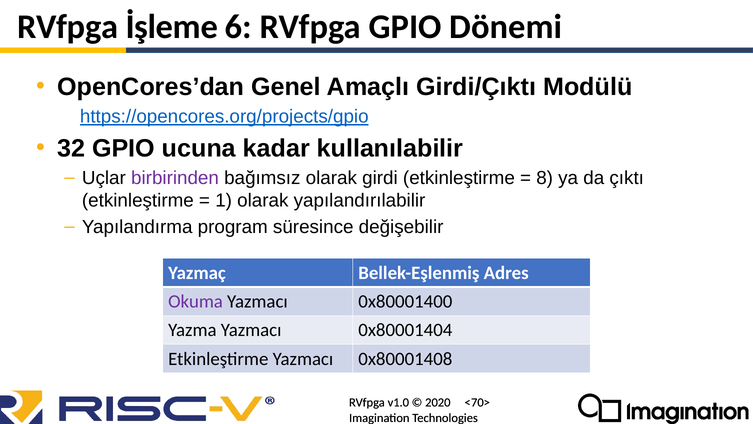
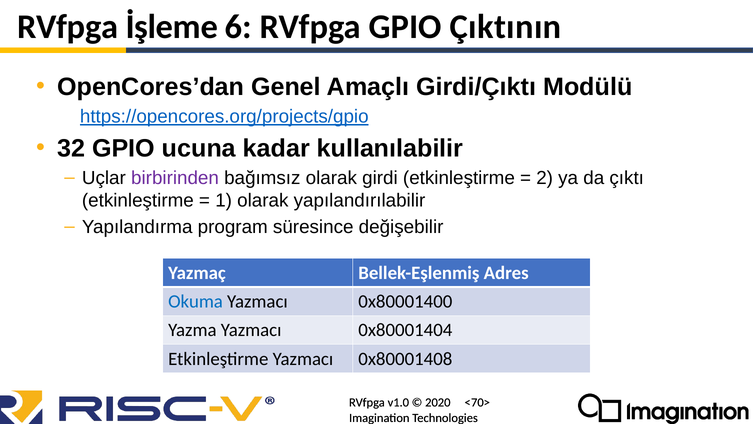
Dönemi: Dönemi -> Çıktının
8: 8 -> 2
Okuma colour: purple -> blue
